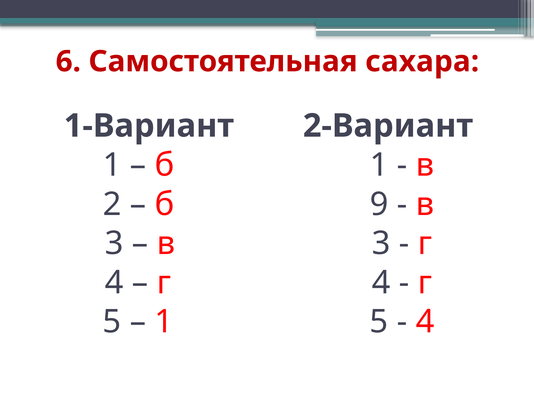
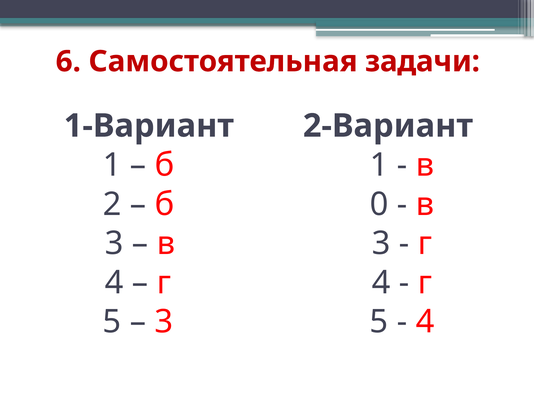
сахара: сахара -> задачи
9: 9 -> 0
1 at (164, 321): 1 -> 3
